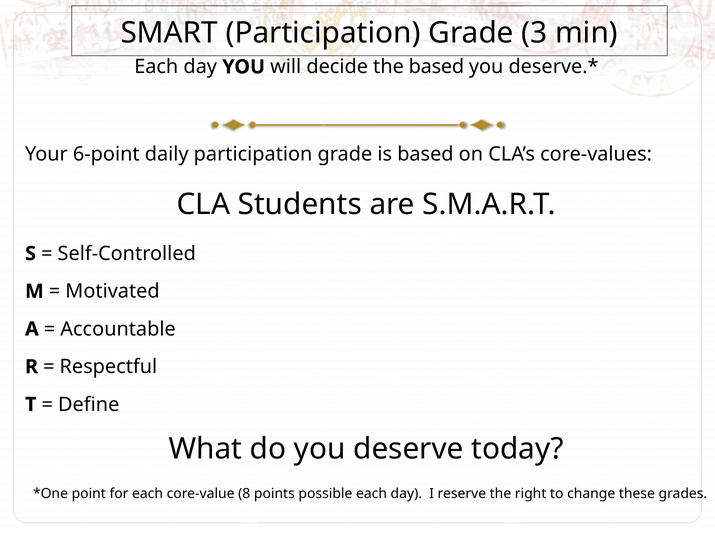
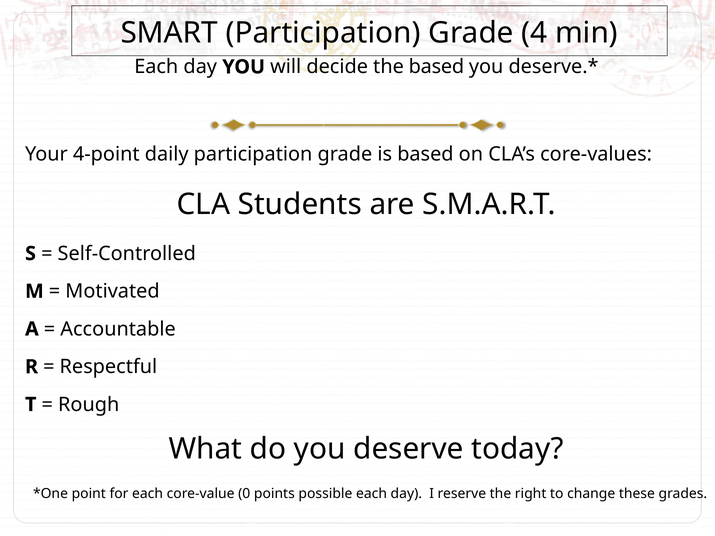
3: 3 -> 4
6-point: 6-point -> 4-point
Define: Define -> Rough
8: 8 -> 0
